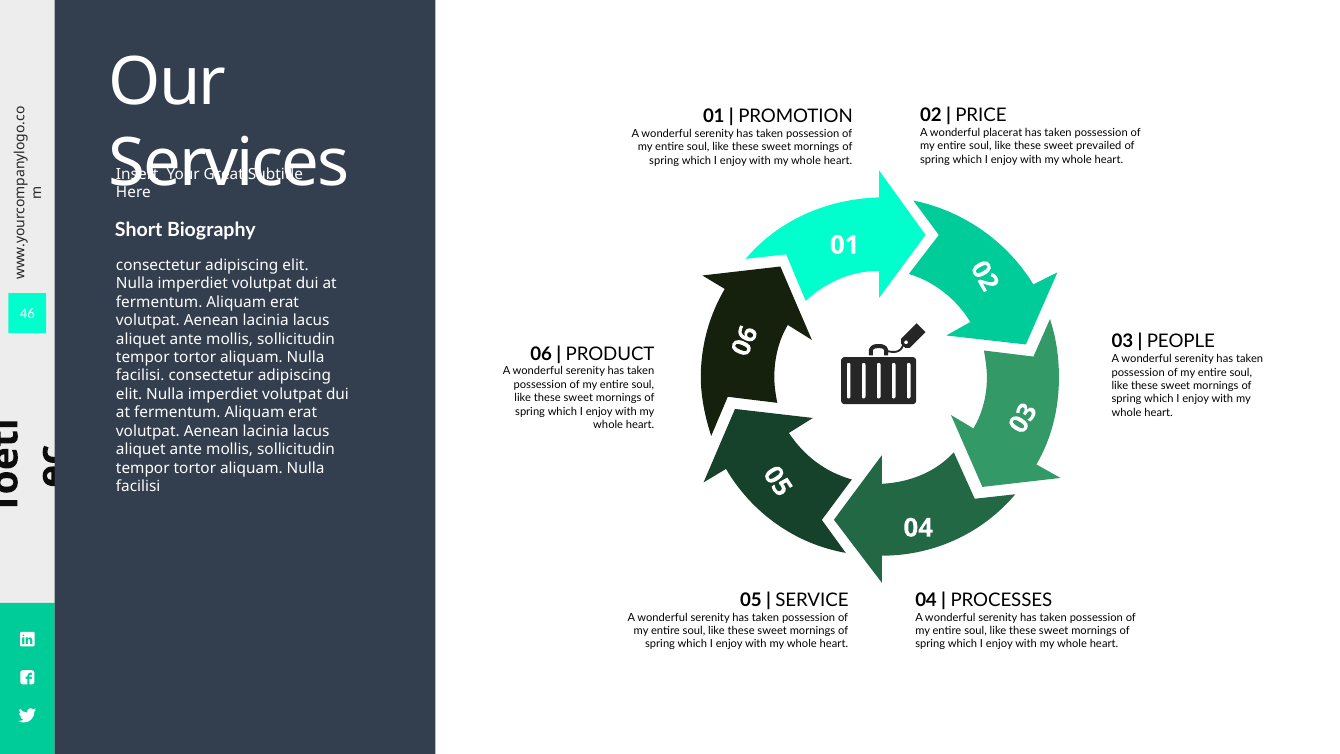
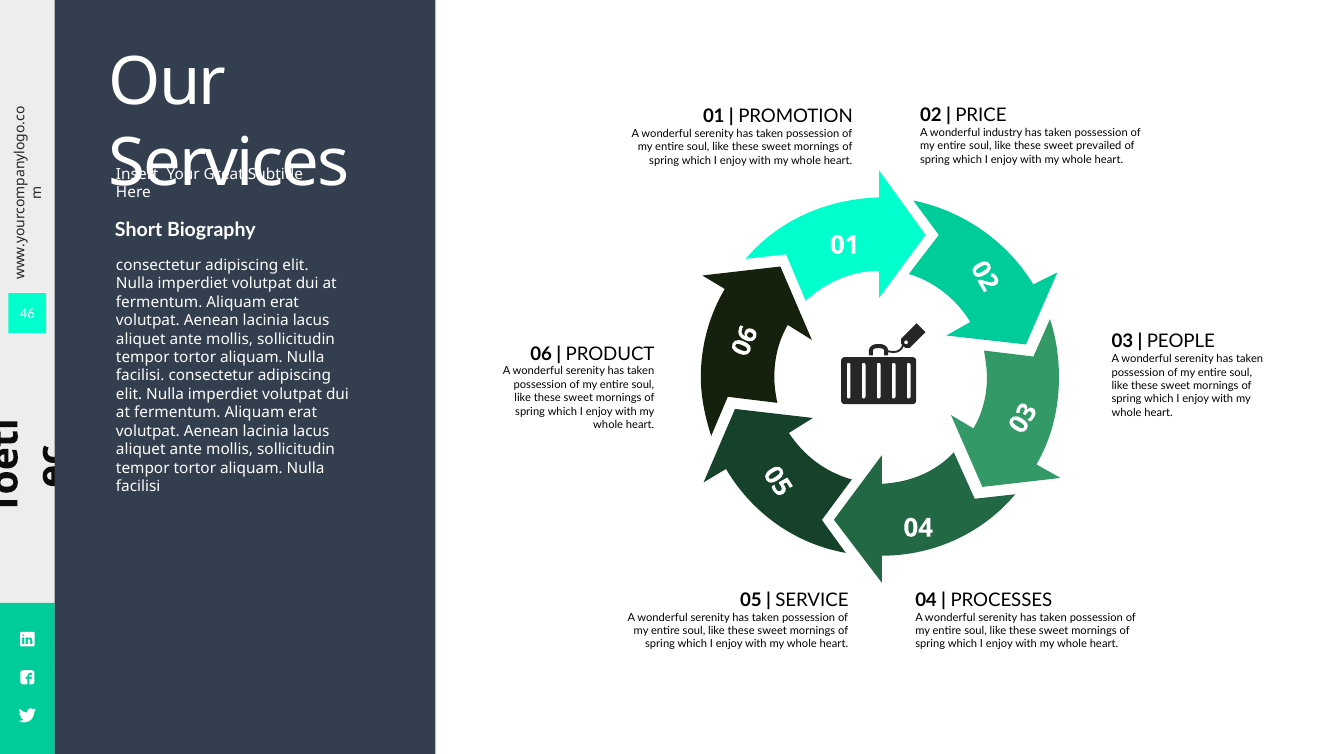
placerat: placerat -> industry
